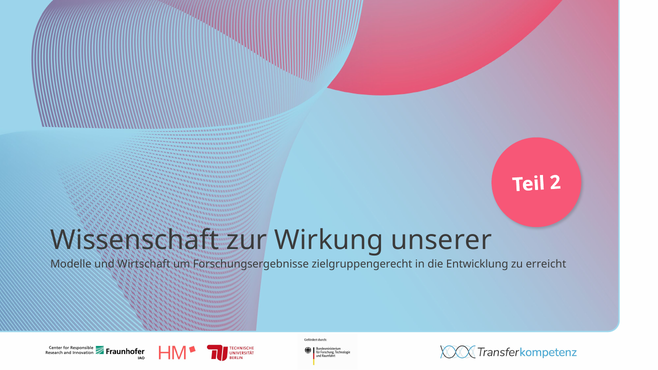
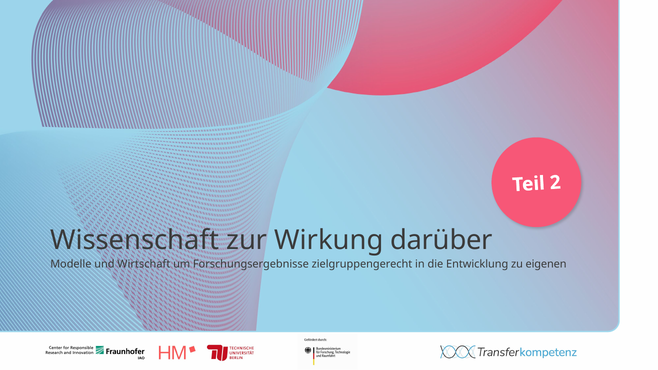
unserer: unserer -> darüber
erreicht: erreicht -> eigenen
